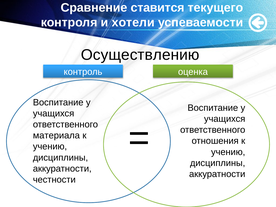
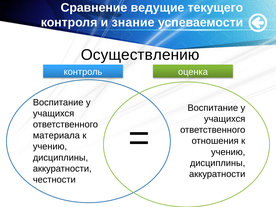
ставится: ставится -> ведущие
хотели: хотели -> знание
